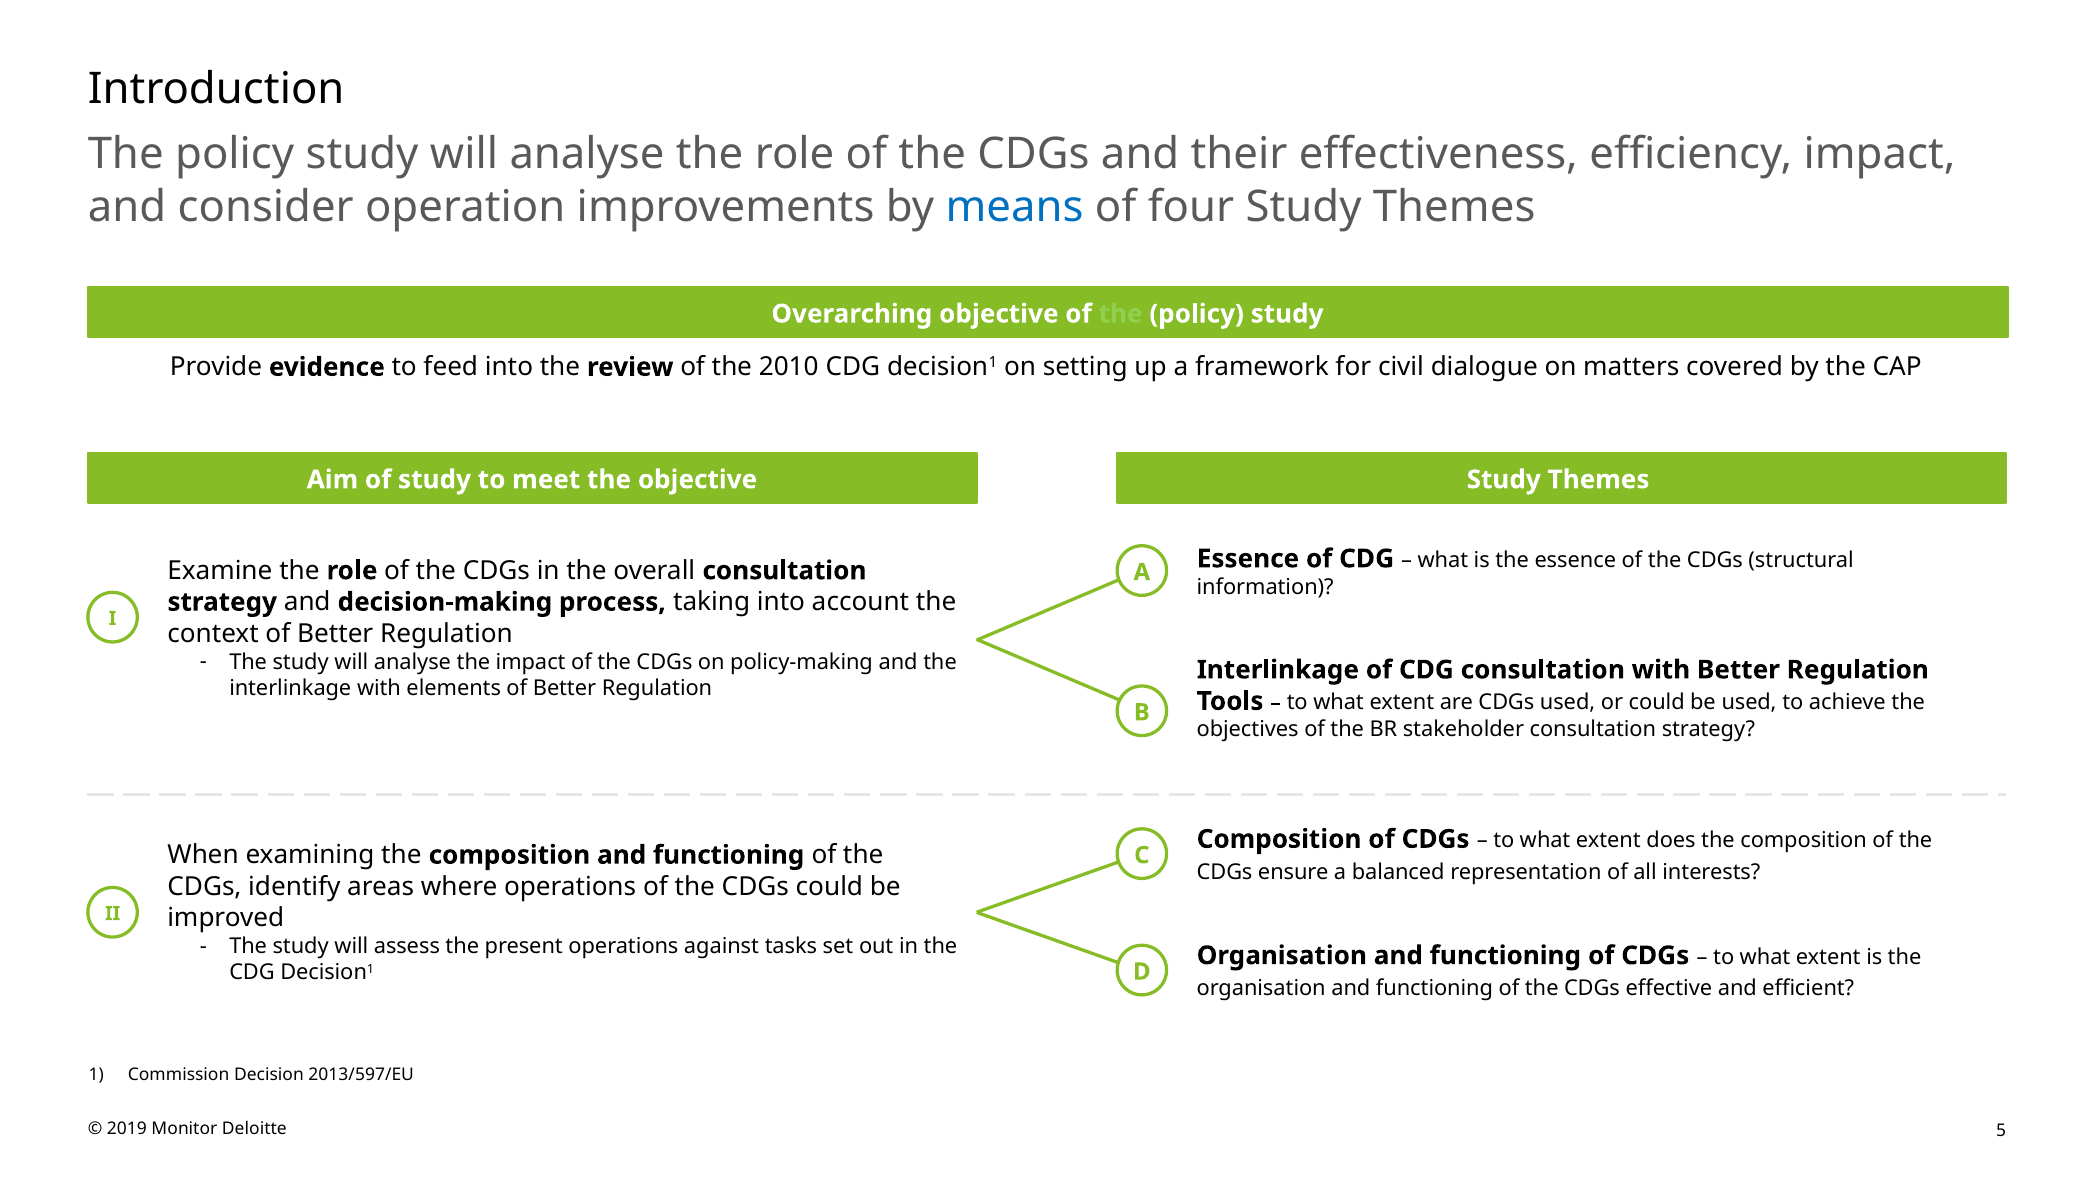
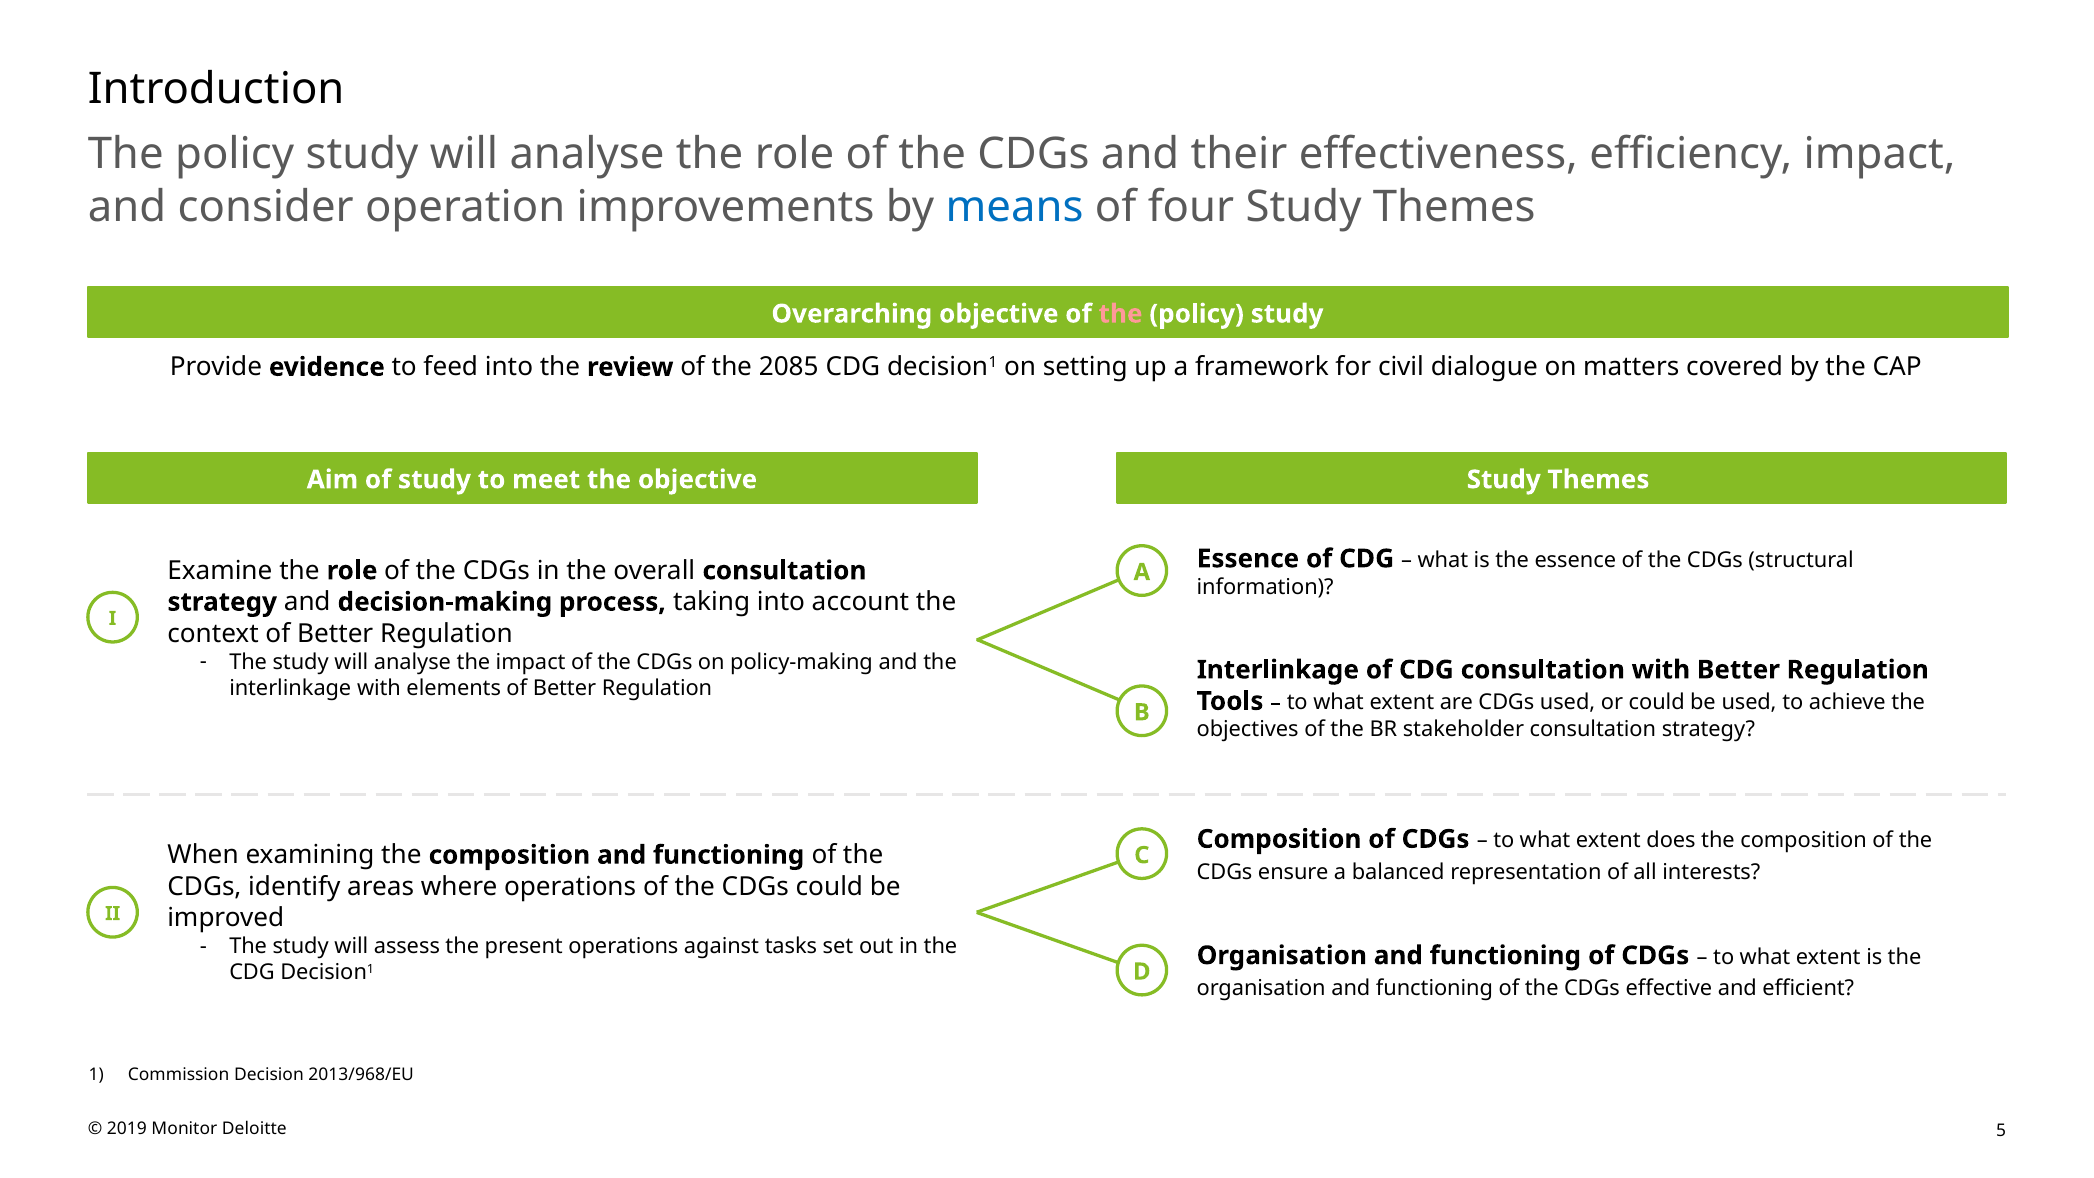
the at (1121, 314) colour: light green -> pink
2010: 2010 -> 2085
2013/597/EU: 2013/597/EU -> 2013/968/EU
